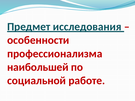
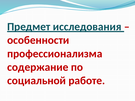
наибольшей: наибольшей -> содержание
